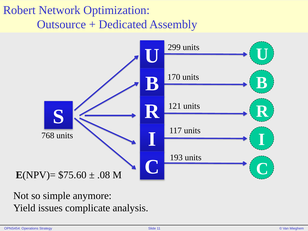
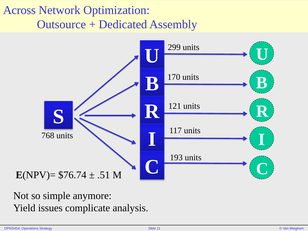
Robert: Robert -> Across
$75.60: $75.60 -> $76.74
.08: .08 -> .51
